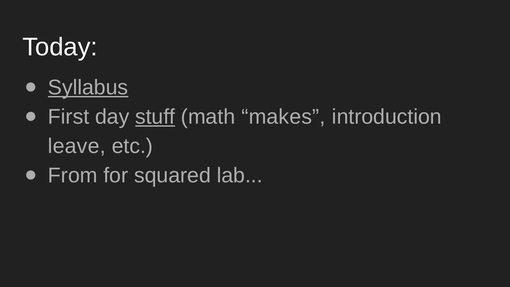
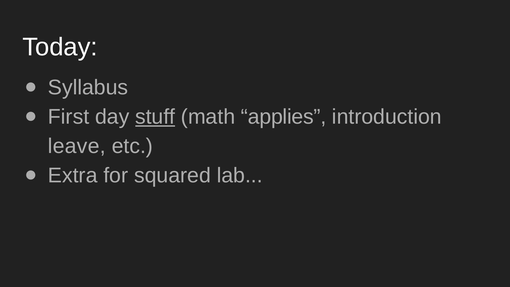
Syllabus underline: present -> none
makes: makes -> applies
From: From -> Extra
